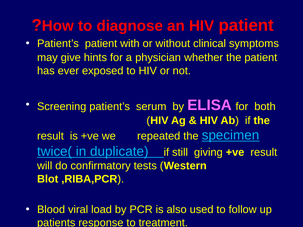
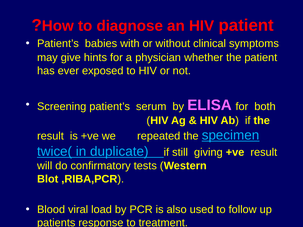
Patient’s patient: patient -> babies
